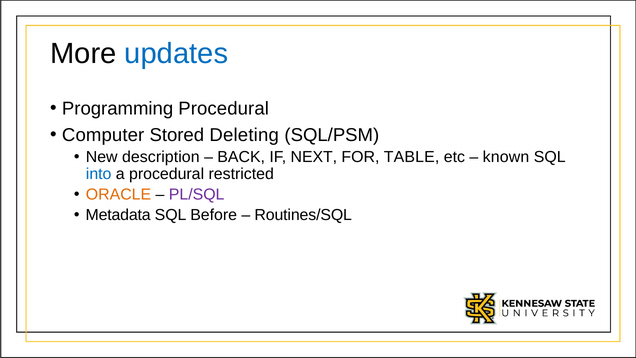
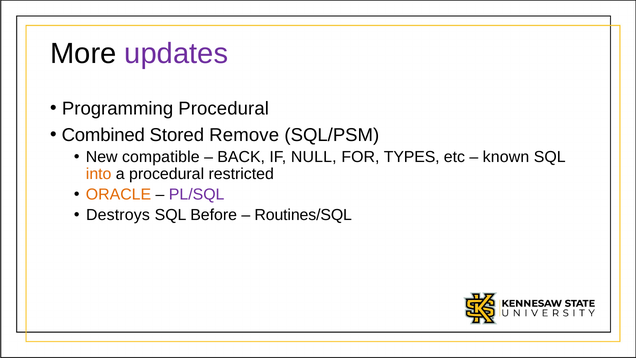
updates colour: blue -> purple
Computer: Computer -> Combined
Deleting: Deleting -> Remove
description: description -> compatible
NEXT: NEXT -> NULL
TABLE: TABLE -> TYPES
into colour: blue -> orange
Metadata: Metadata -> Destroys
